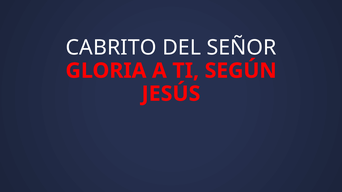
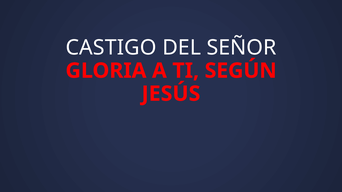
CABRITO: CABRITO -> CASTIGO
